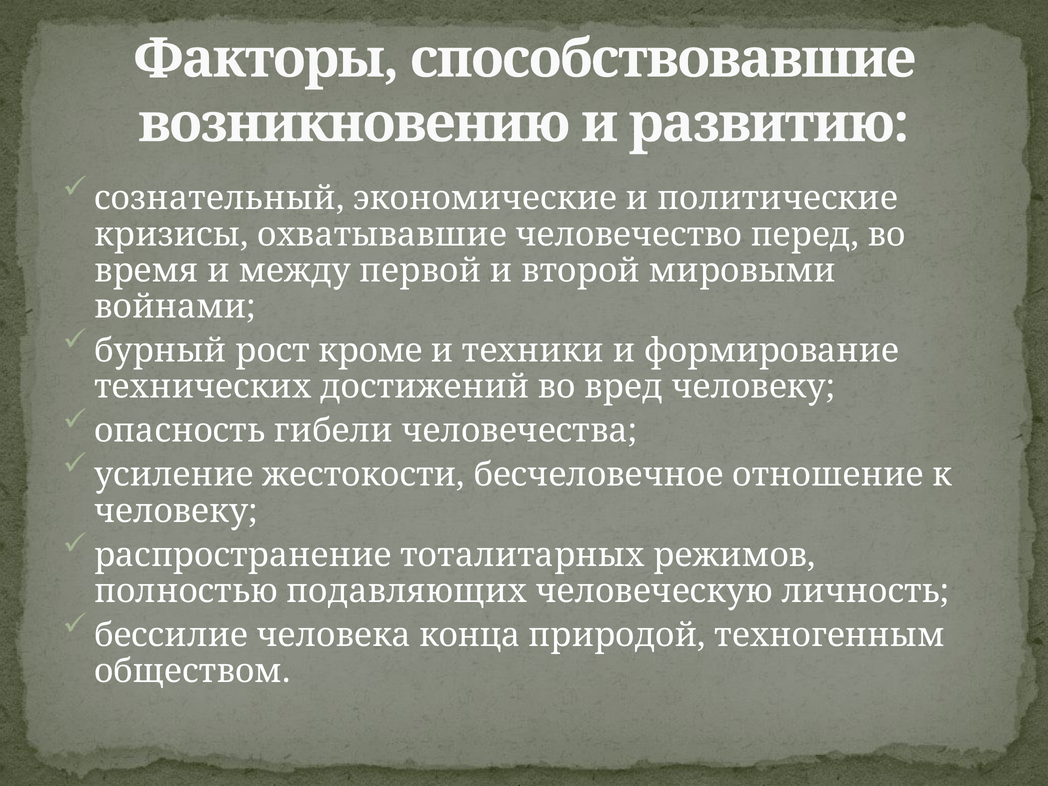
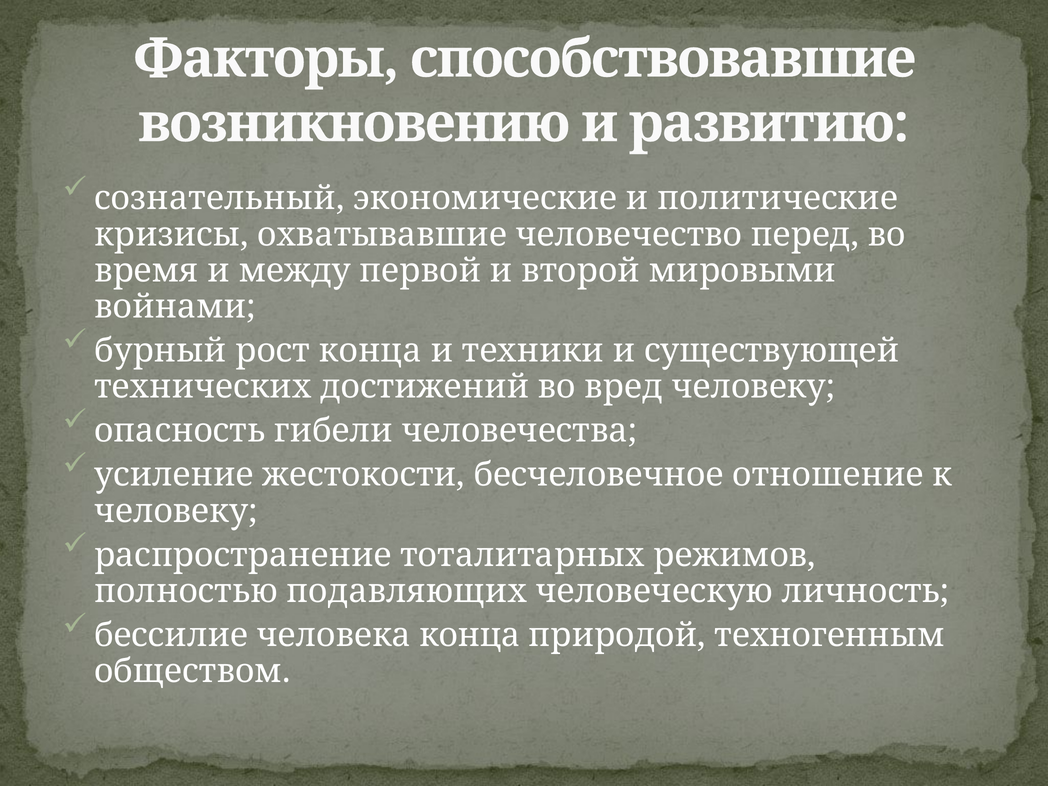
рост кроме: кроме -> конца
формирование: формирование -> существующей
